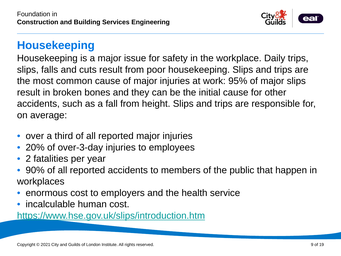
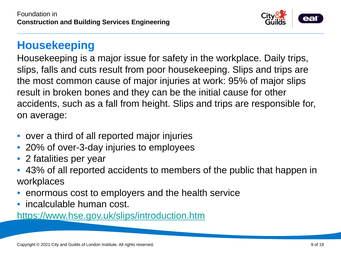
90%: 90% -> 43%
